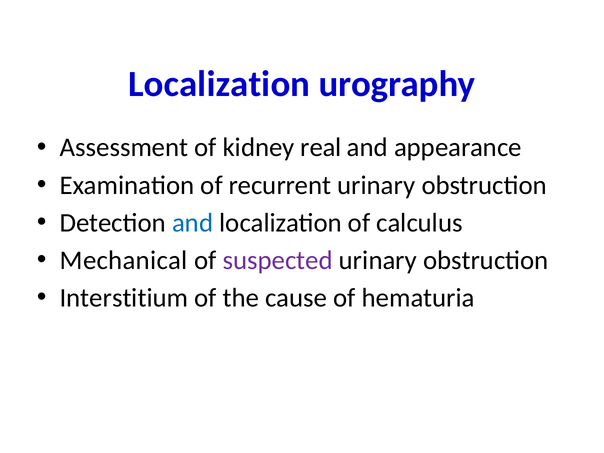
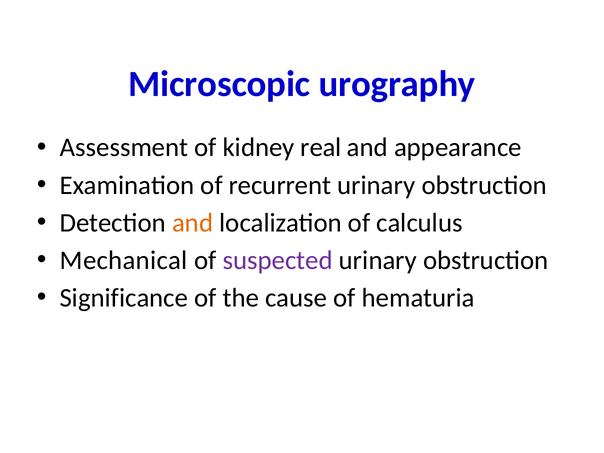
Localization at (219, 84): Localization -> Microscopic
and at (193, 223) colour: blue -> orange
Interstitium: Interstitium -> Significance
